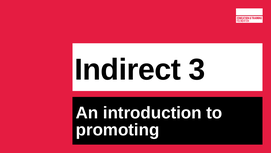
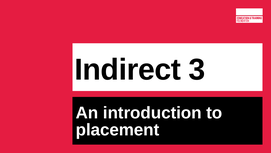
promoting: promoting -> placement
